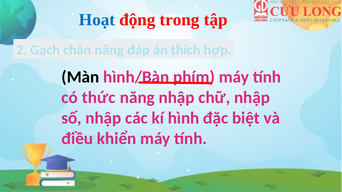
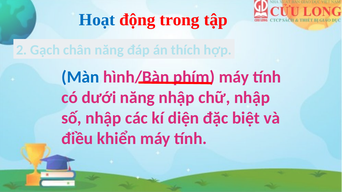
Màn colour: black -> blue
thức: thức -> dưới
hình: hình -> diện
